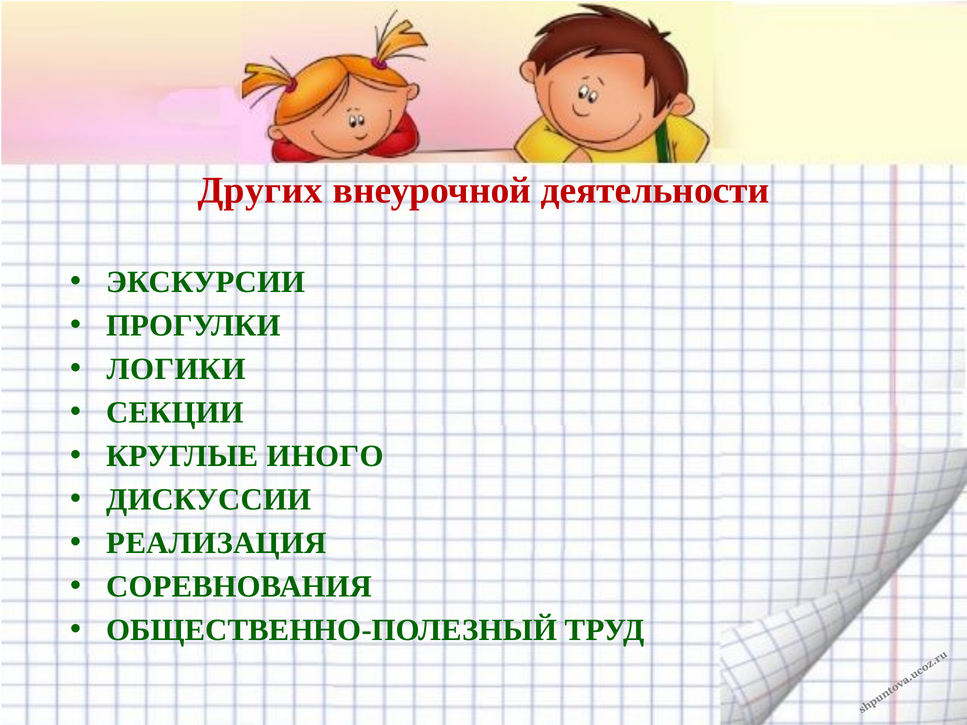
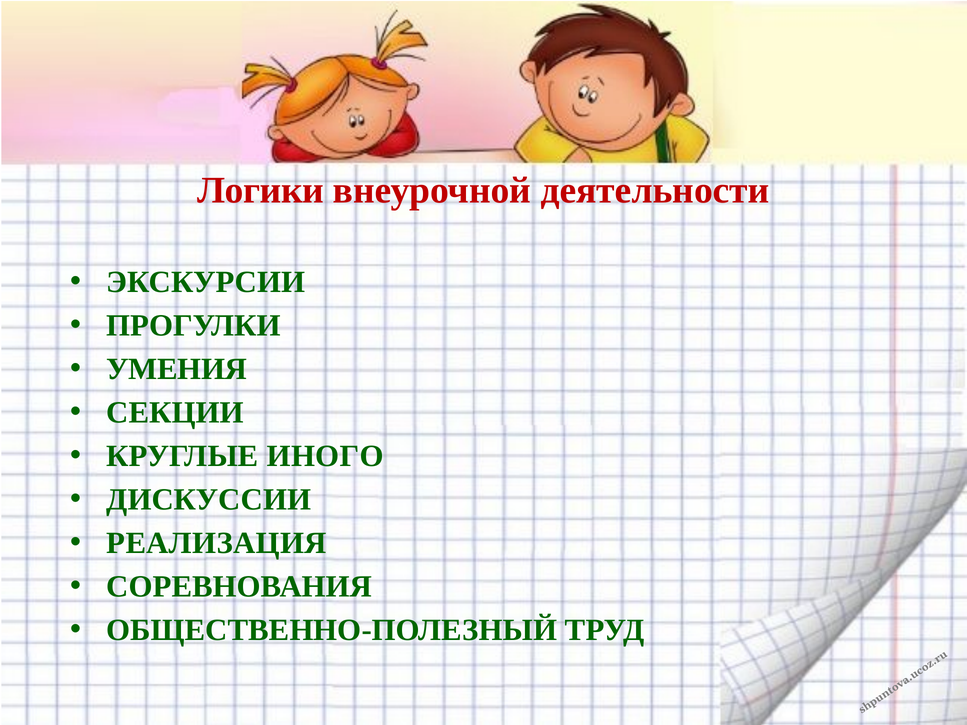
Других: Других -> Логики
ЛОГИКИ: ЛОГИКИ -> УМЕНИЯ
